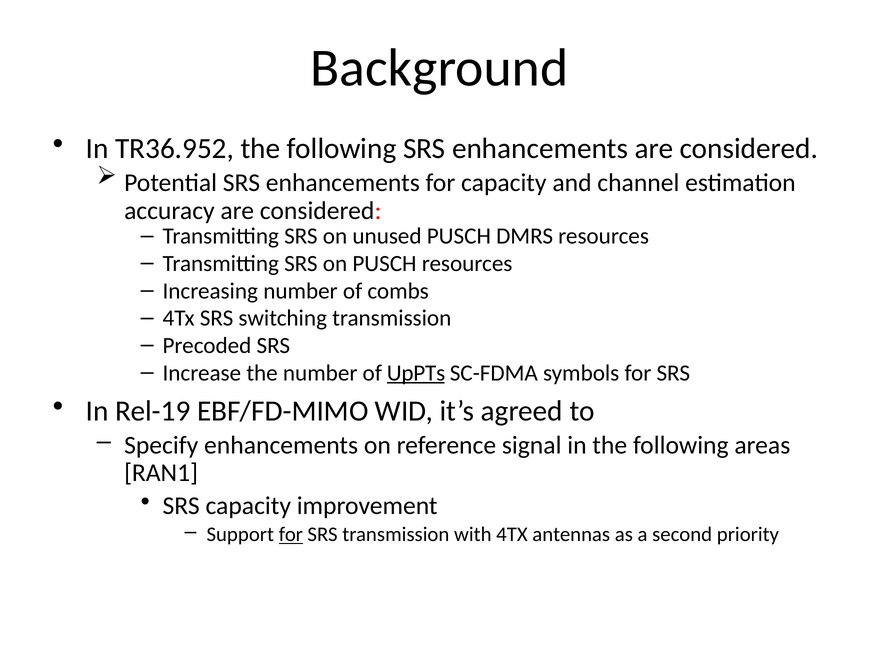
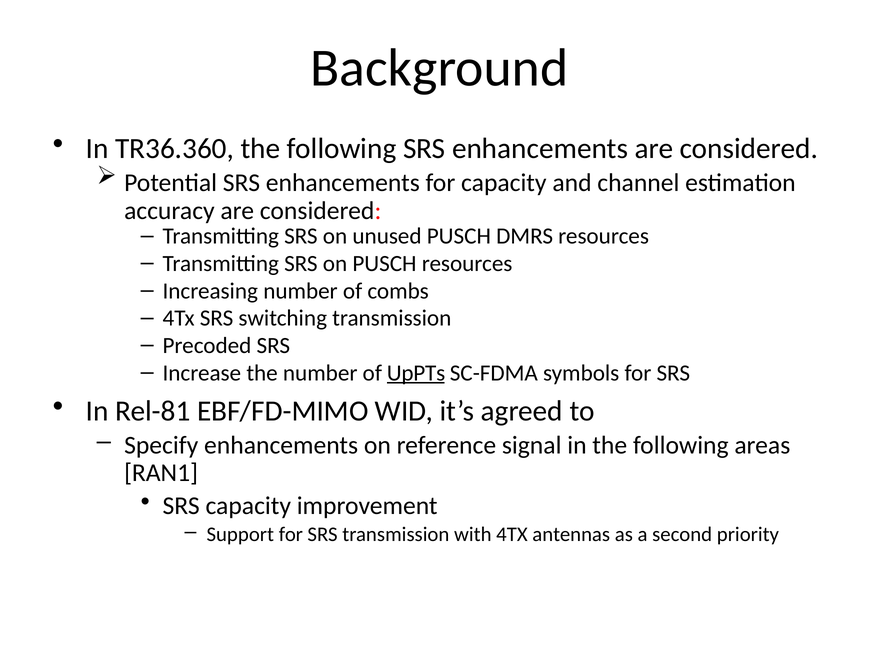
TR36.952: TR36.952 -> TR36.360
Rel-19: Rel-19 -> Rel-81
for at (291, 535) underline: present -> none
